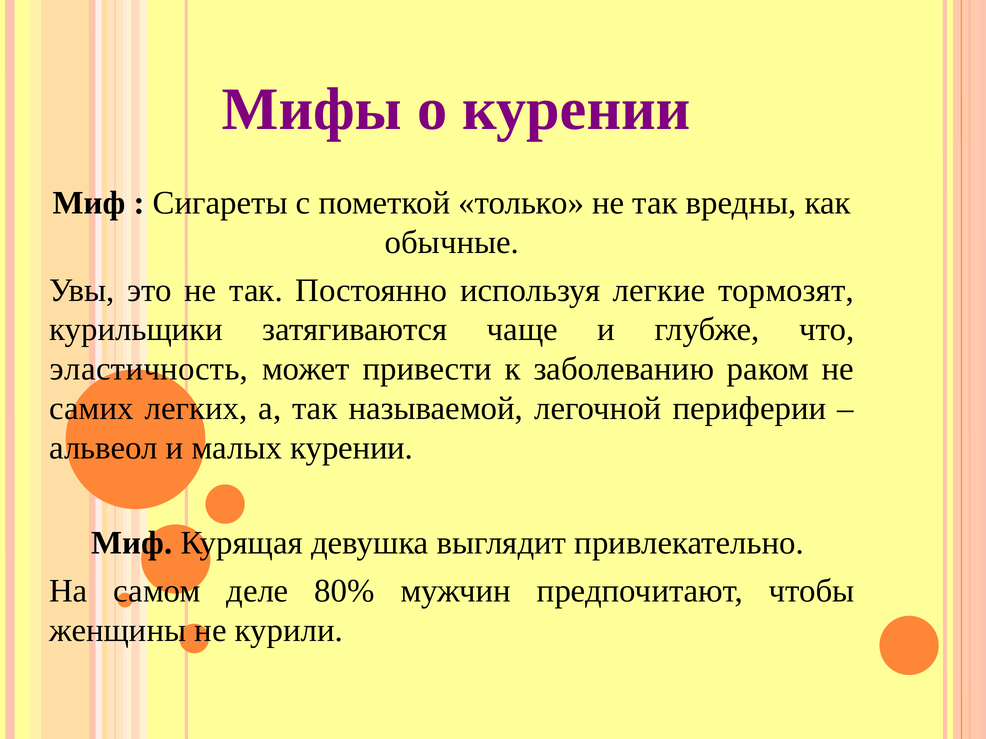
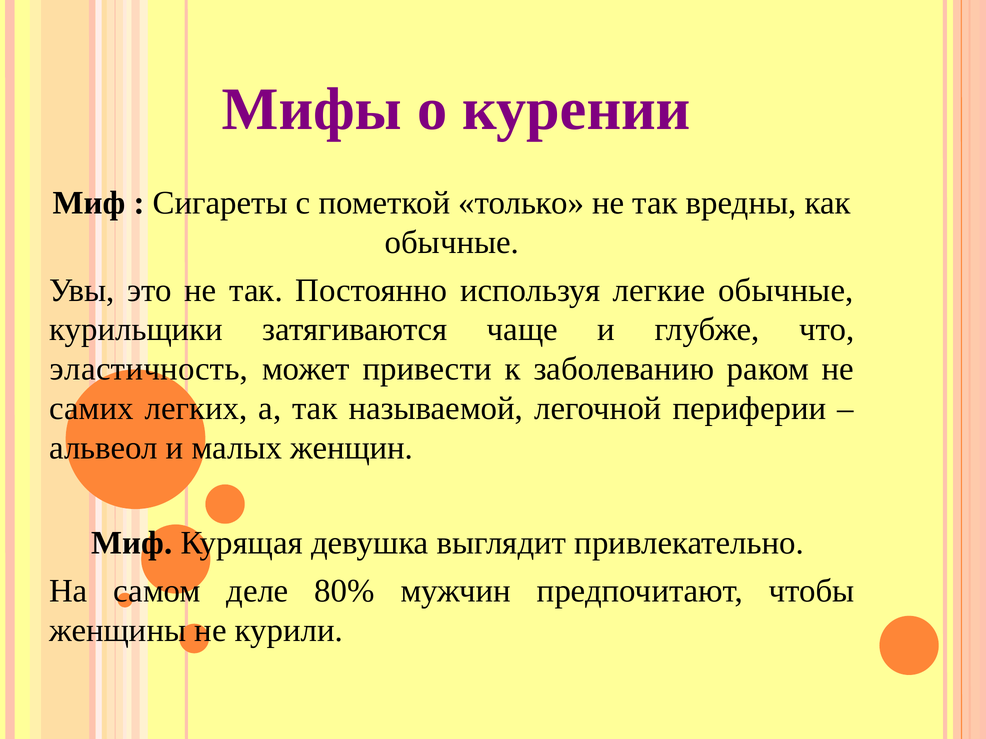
легкие тормозят: тормозят -> обычные
малых курении: курении -> женщин
